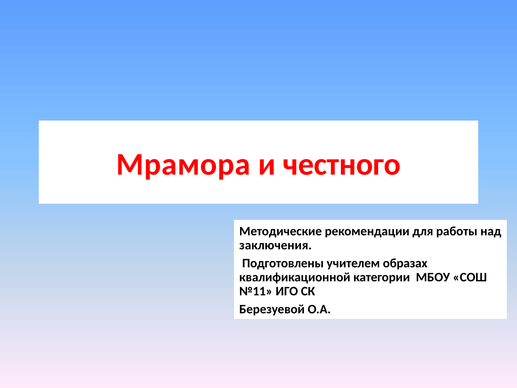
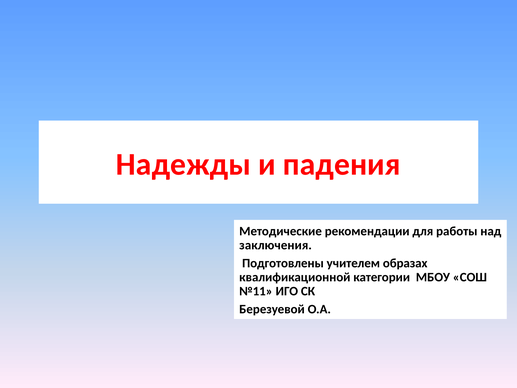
Мрамора: Мрамора -> Надежды
честного: честного -> падения
